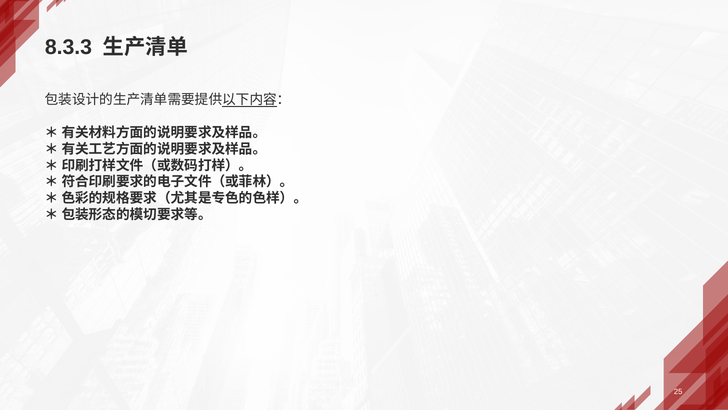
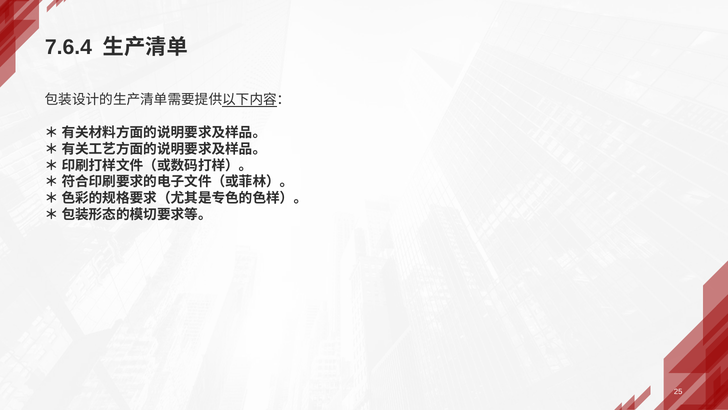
8.3.3: 8.3.3 -> 7.6.4
